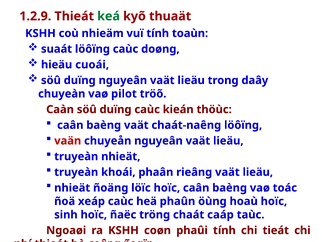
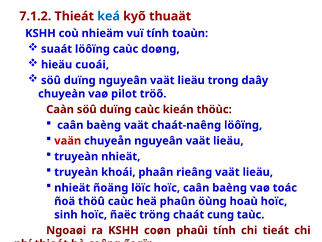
1.2.9: 1.2.9 -> 7.1.2
keá colour: green -> blue
xeáp: xeáp -> thöû
caáp: caáp -> cung
